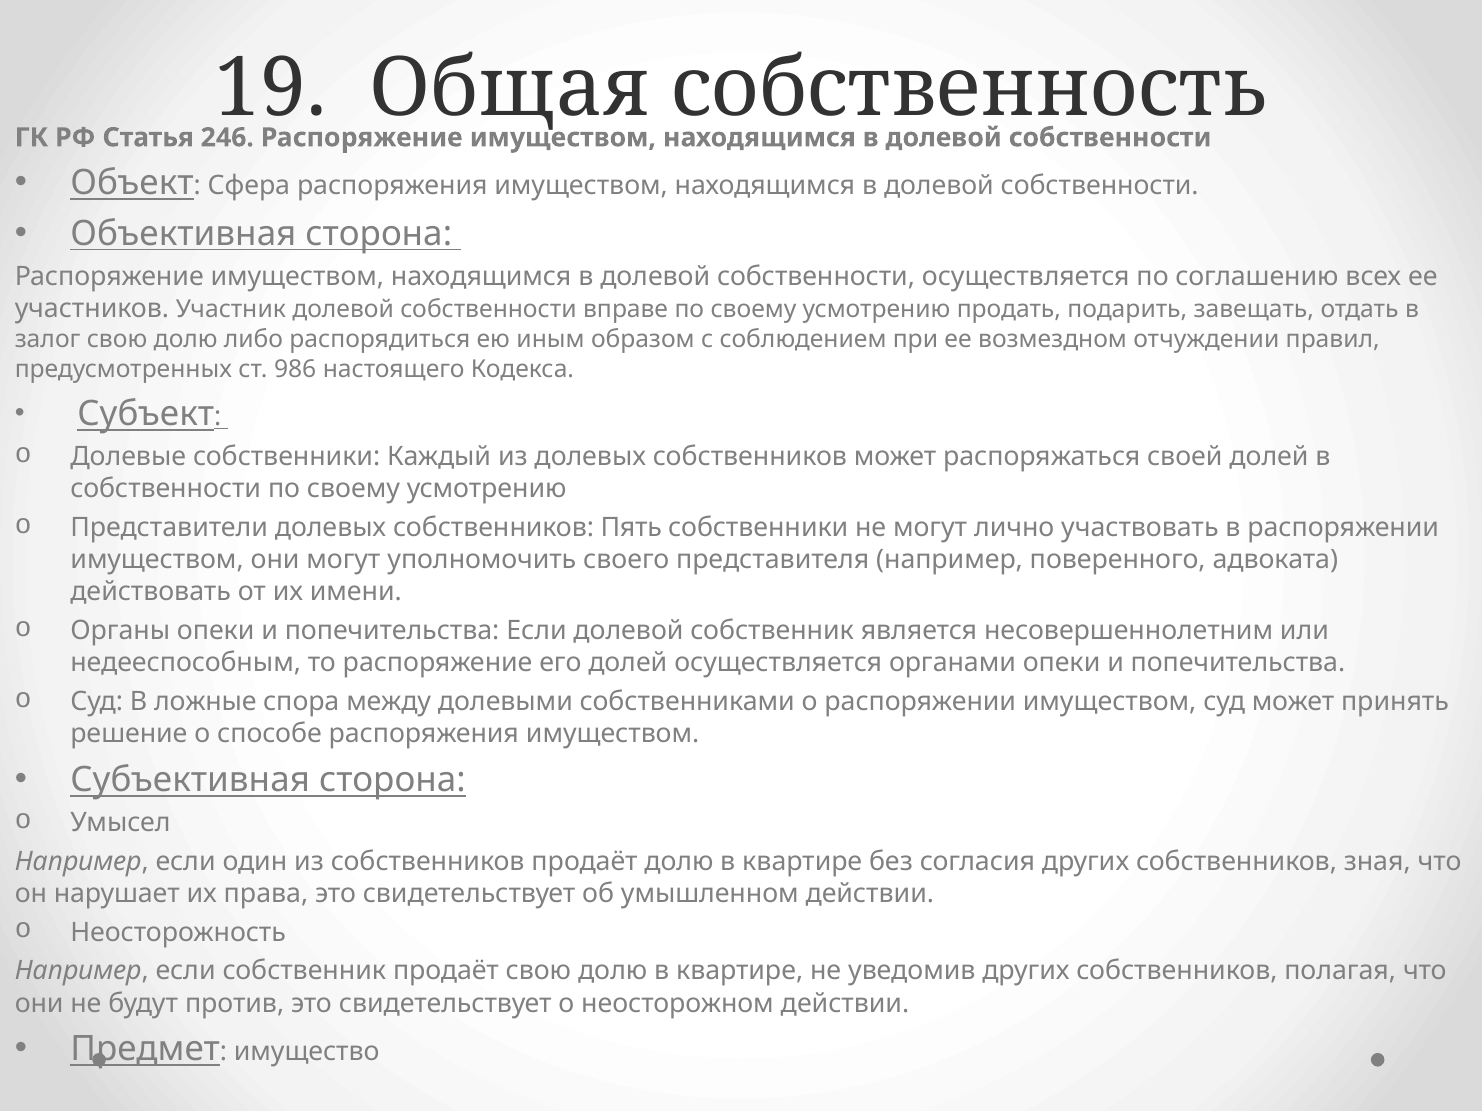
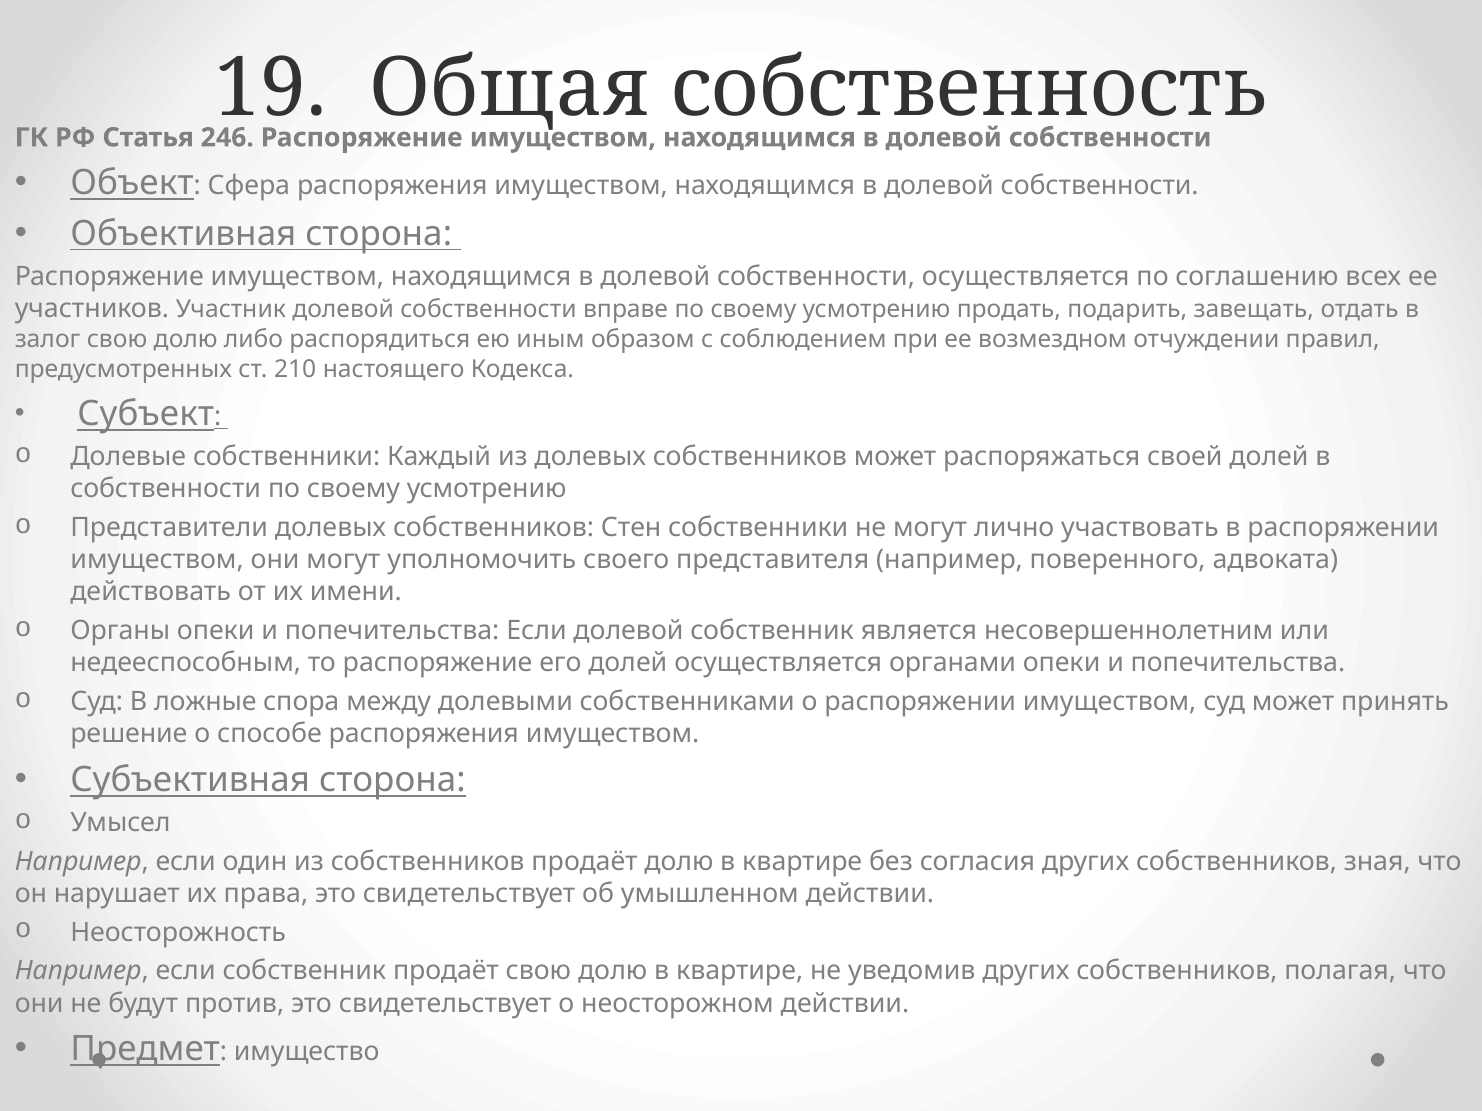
986: 986 -> 210
Пять: Пять -> Стен
